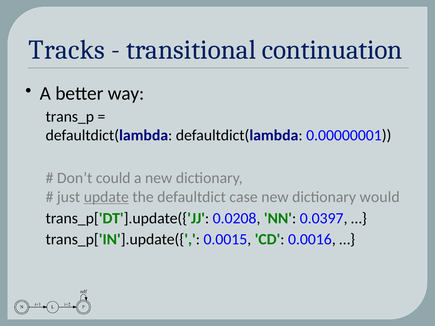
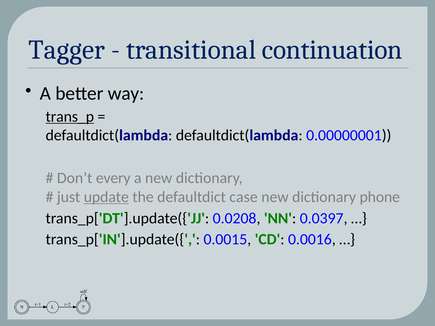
Tracks: Tracks -> Tagger
trans_p underline: none -> present
could: could -> every
would: would -> phone
